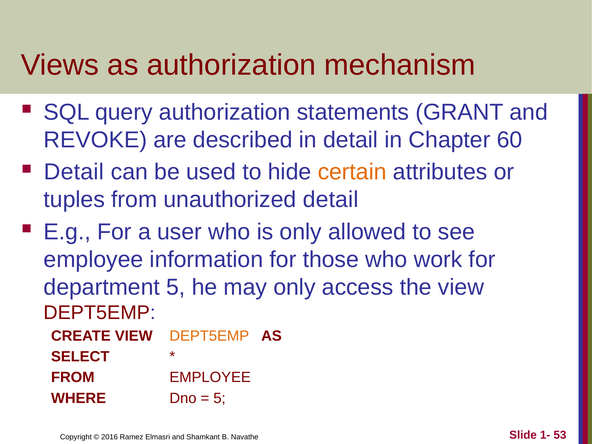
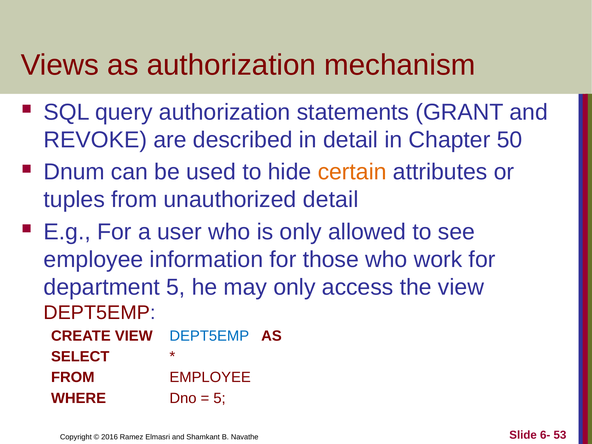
60: 60 -> 50
Detail at (74, 172): Detail -> Dnum
DEPT5EMP at (209, 336) colour: orange -> blue
1-: 1- -> 6-
